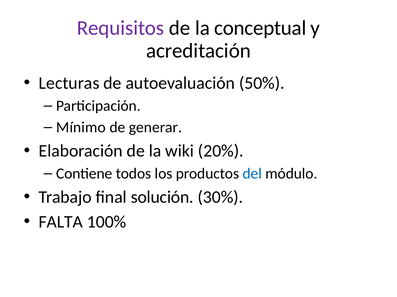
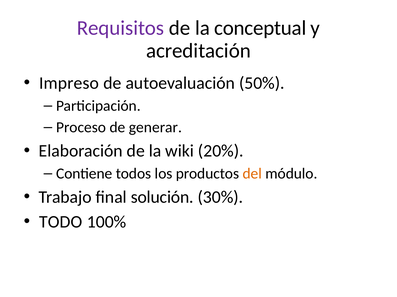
Lecturas: Lecturas -> Impreso
Mínimo: Mínimo -> Proceso
del colour: blue -> orange
FALTA: FALTA -> TODO
